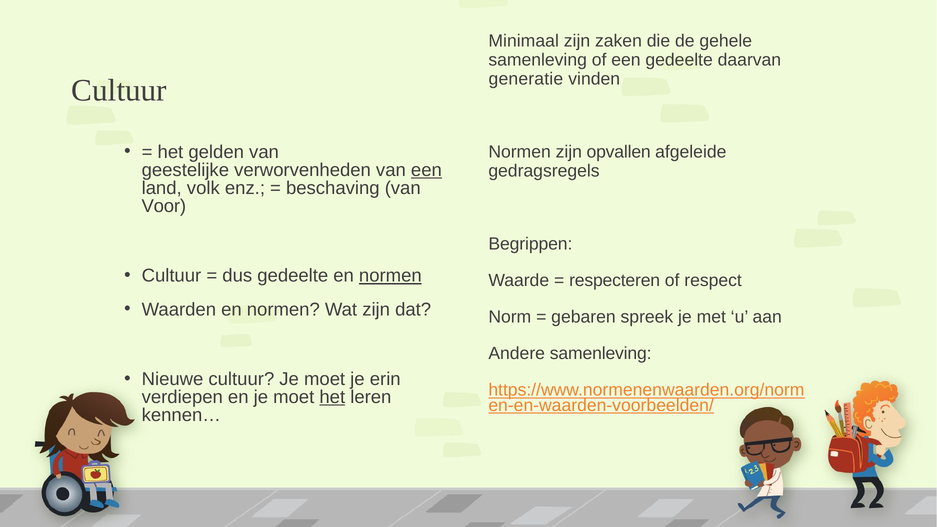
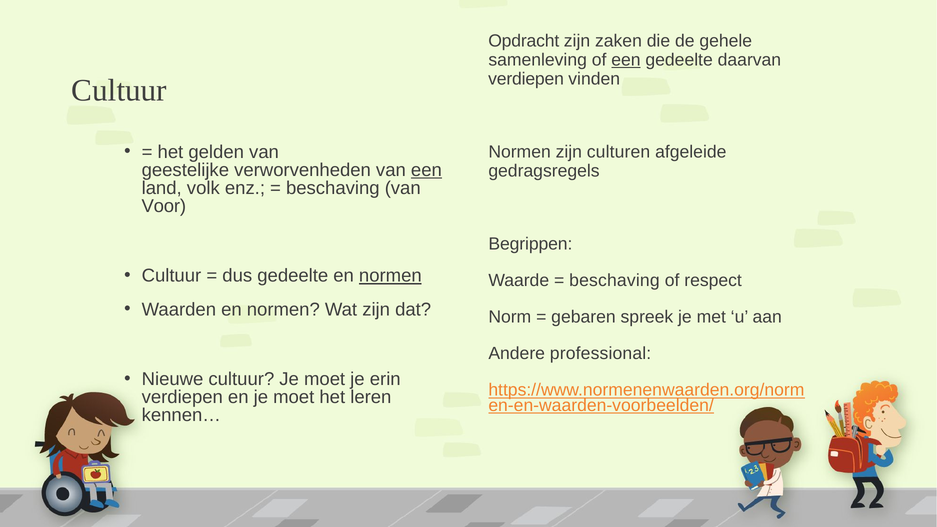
Minimaal: Minimaal -> Opdracht
een at (626, 60) underline: none -> present
generatie at (526, 79): generatie -> verdiepen
opvallen: opvallen -> culturen
respecteren at (615, 281): respecteren -> beschaving
Andere samenleving: samenleving -> professional
het at (332, 397) underline: present -> none
